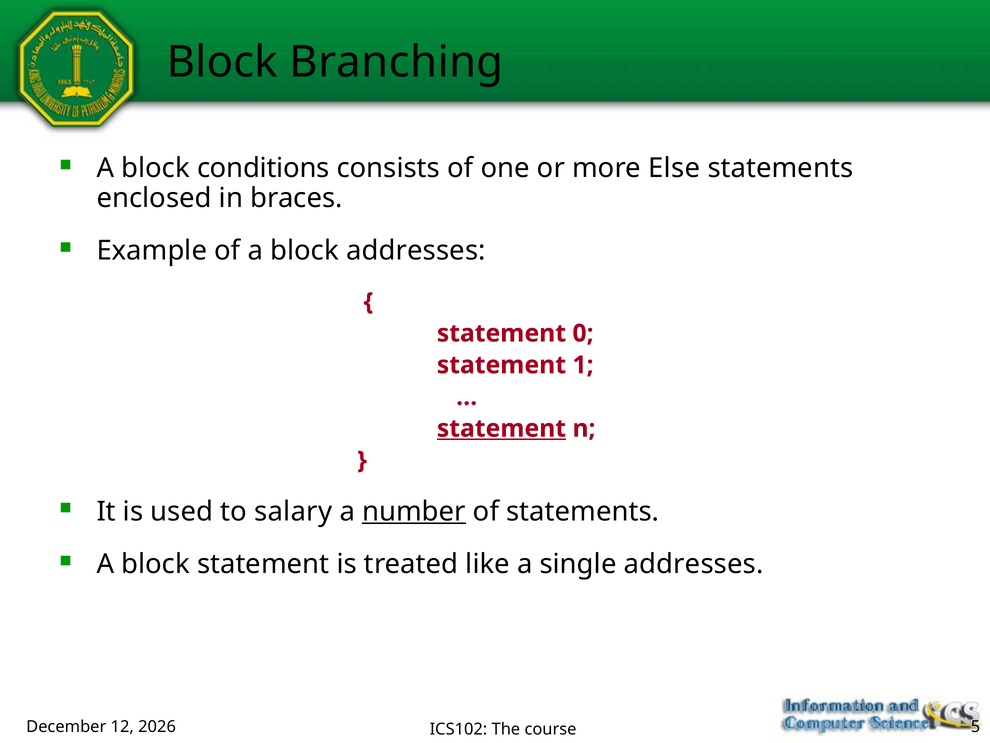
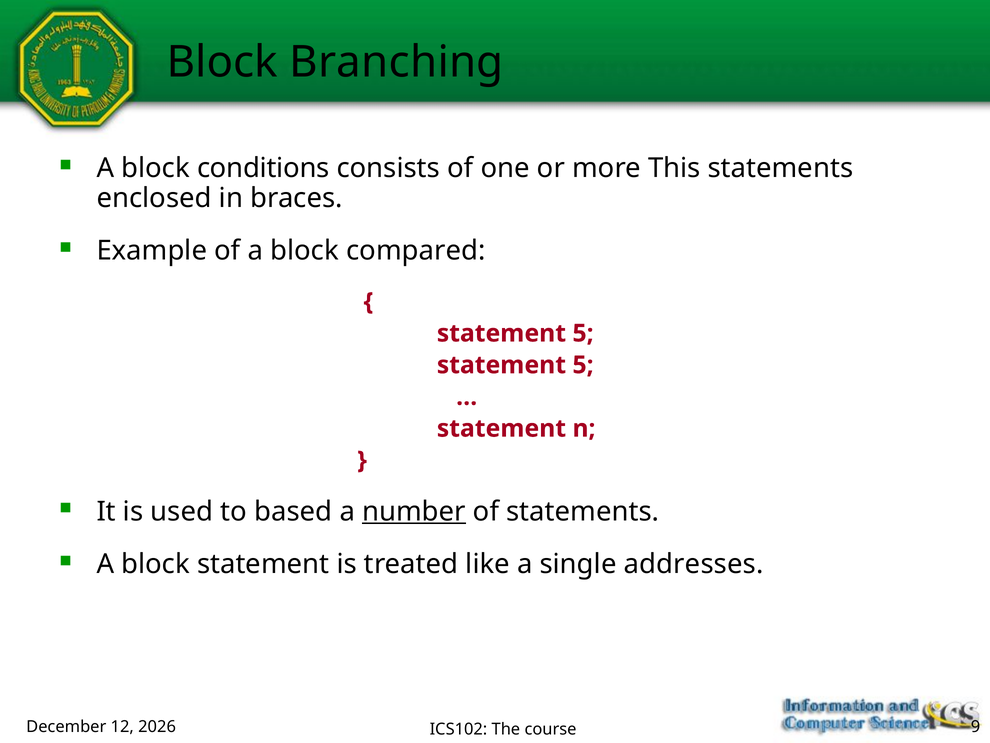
Else: Else -> This
block addresses: addresses -> compared
0 at (583, 333): 0 -> 5
1 at (583, 365): 1 -> 5
statement at (501, 428) underline: present -> none
salary: salary -> based
5: 5 -> 9
